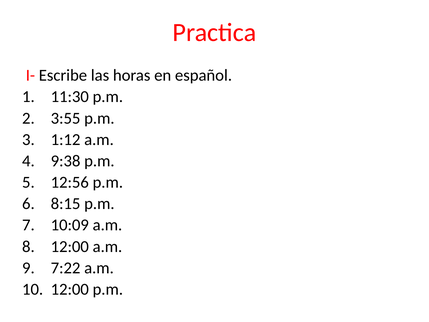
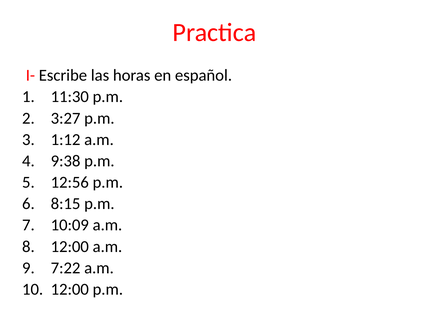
3:55: 3:55 -> 3:27
